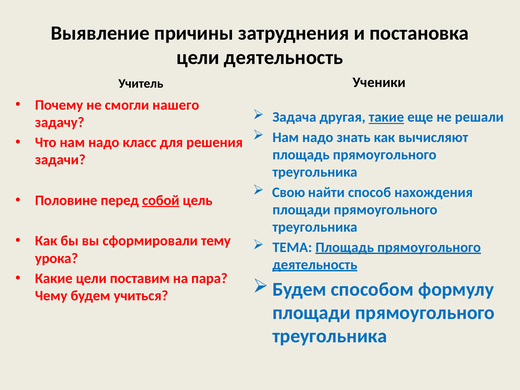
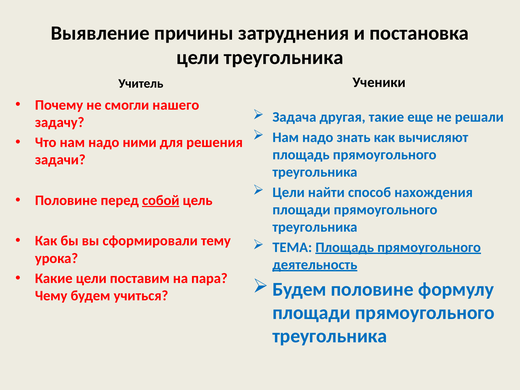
цели деятельность: деятельность -> треугольника
такие underline: present -> none
класс: класс -> ними
Свою at (289, 192): Свою -> Цели
Будем способом: способом -> половине
